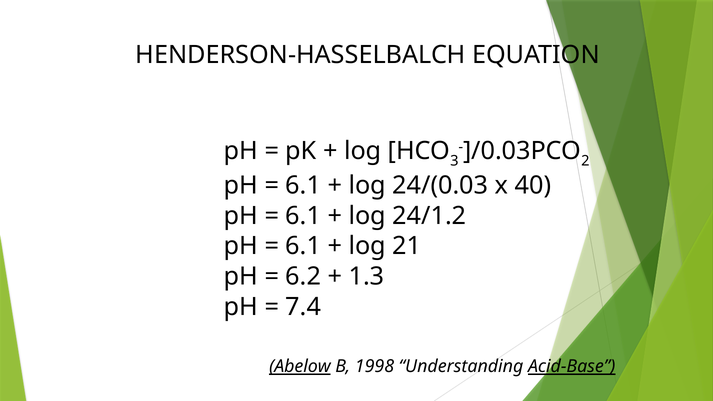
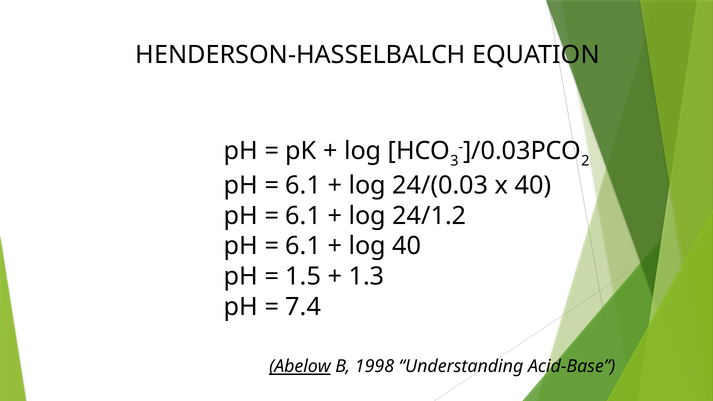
log 21: 21 -> 40
6.2: 6.2 -> 1.5
Acid-Base underline: present -> none
